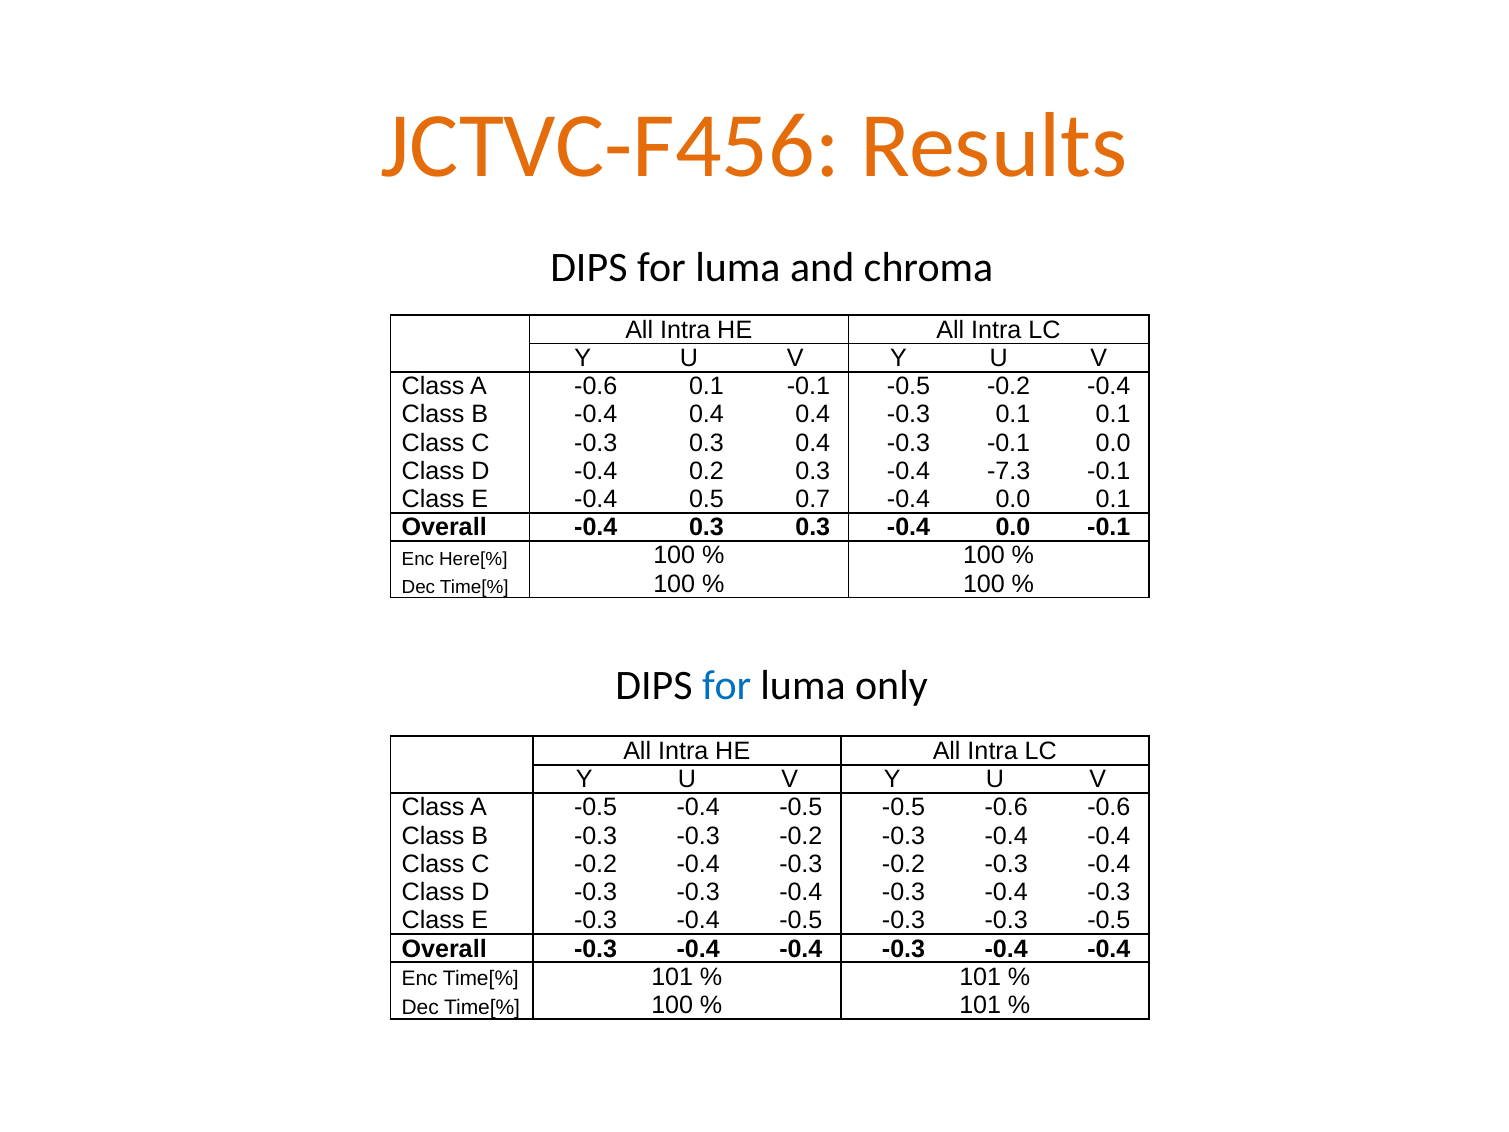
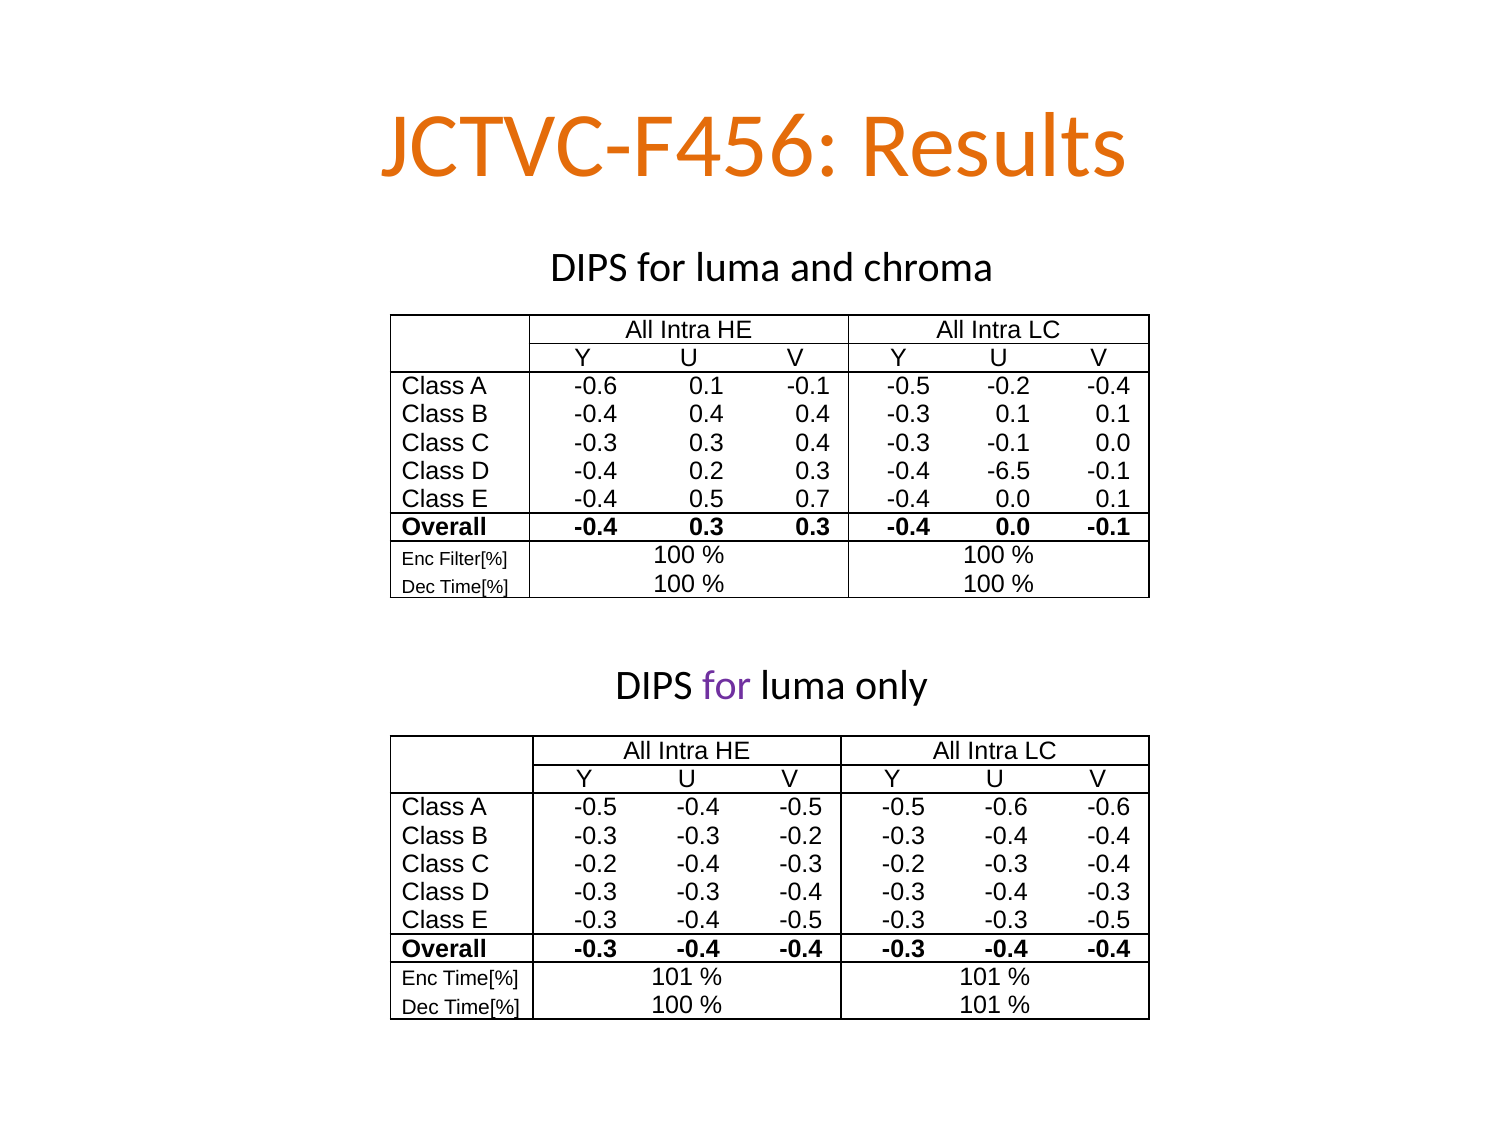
-7.3: -7.3 -> -6.5
Here[%: Here[% -> Filter[%
for at (727, 686) colour: blue -> purple
